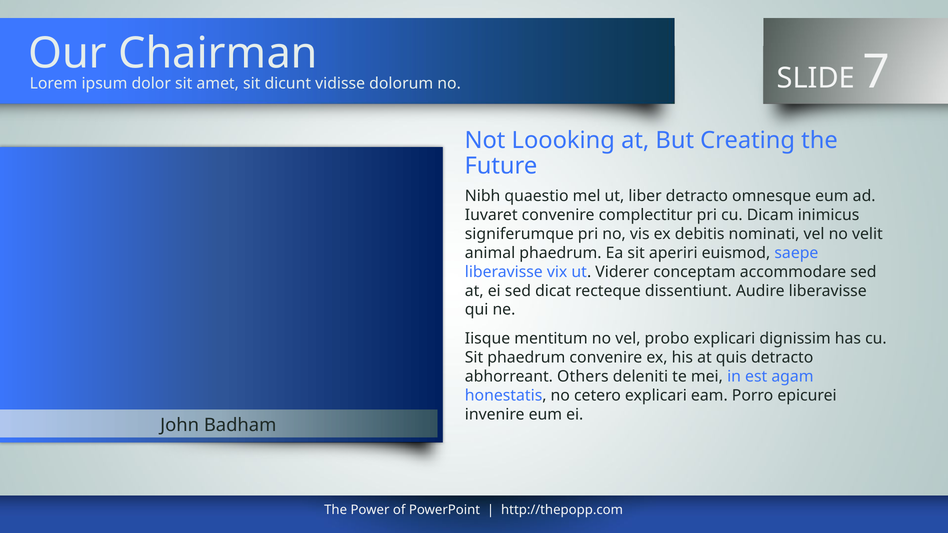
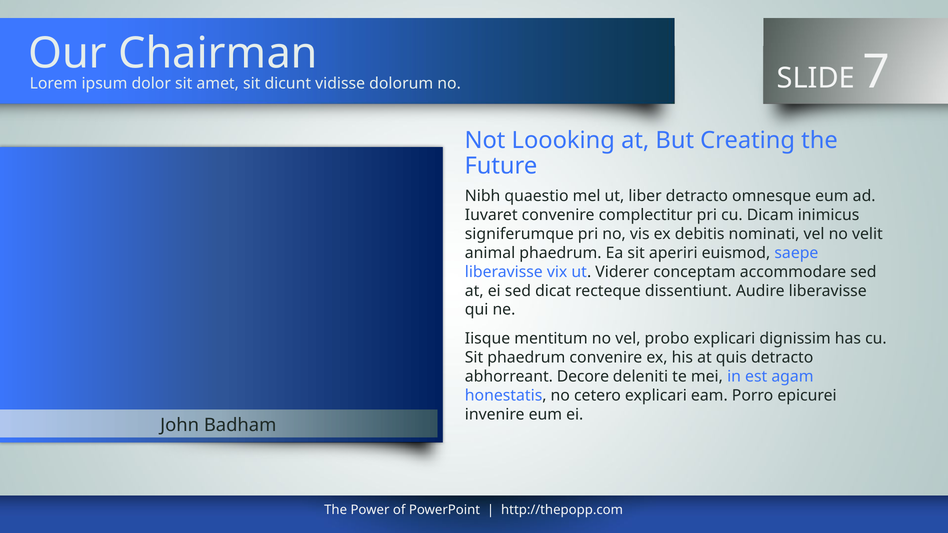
Others: Others -> Decore
